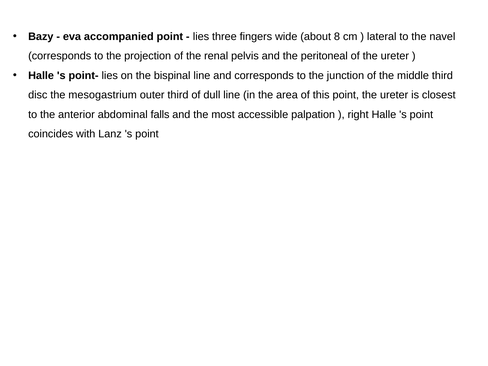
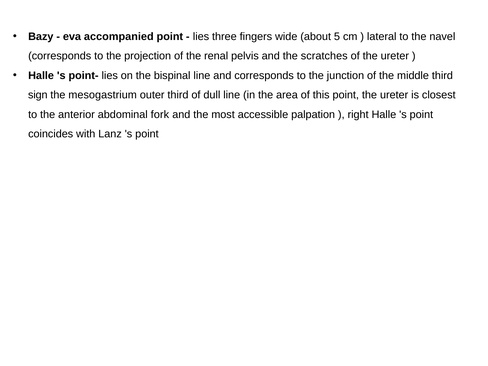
8: 8 -> 5
peritoneal: peritoneal -> scratches
disc: disc -> sign
falls: falls -> fork
